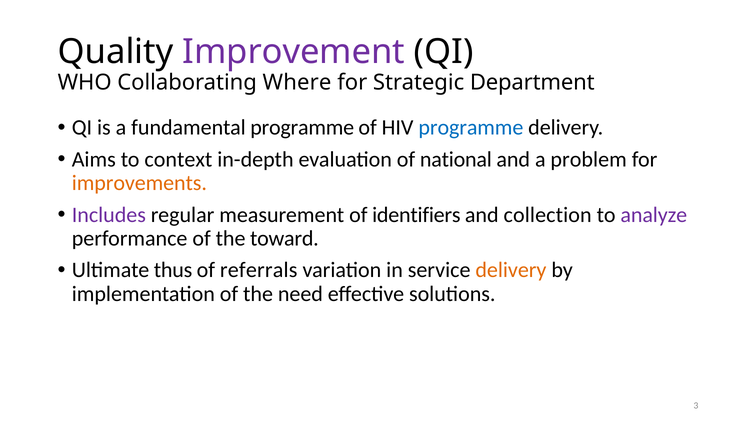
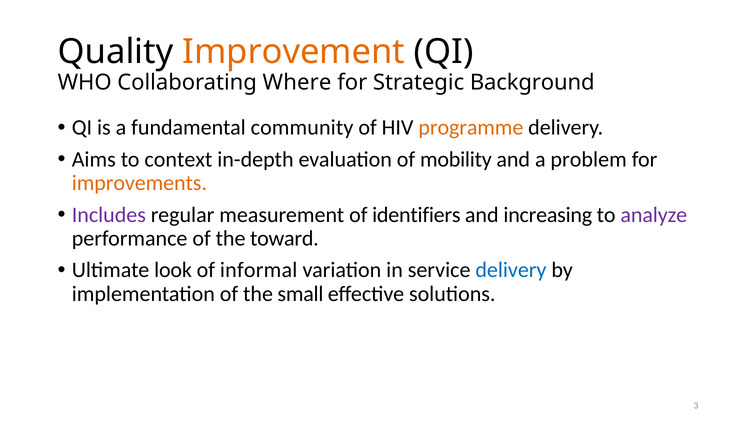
Improvement colour: purple -> orange
Department: Department -> Background
fundamental programme: programme -> community
programme at (471, 128) colour: blue -> orange
national: national -> mobility
collection: collection -> increasing
thus: thus -> look
referrals: referrals -> informal
delivery at (511, 270) colour: orange -> blue
need: need -> small
